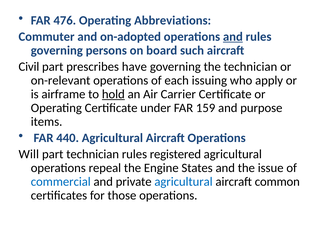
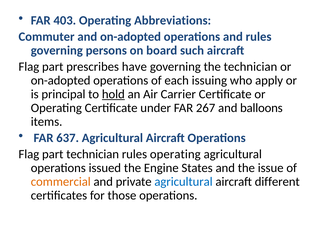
476: 476 -> 403
and at (233, 37) underline: present -> none
Civil at (29, 67): Civil -> Flag
on-relevant at (61, 80): on-relevant -> on-adopted
airframe: airframe -> principal
159: 159 -> 267
purpose: purpose -> balloons
440: 440 -> 637
Will at (29, 154): Will -> Flag
rules registered: registered -> operating
repeal: repeal -> issued
commercial colour: blue -> orange
common: common -> different
